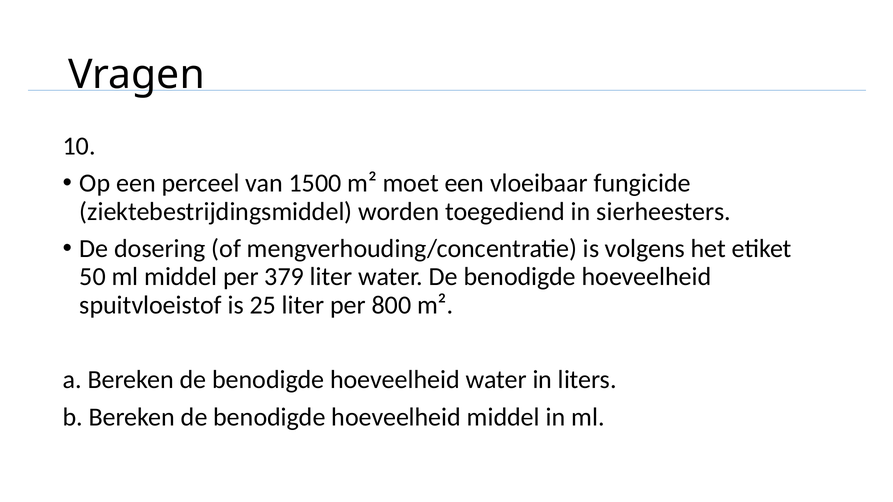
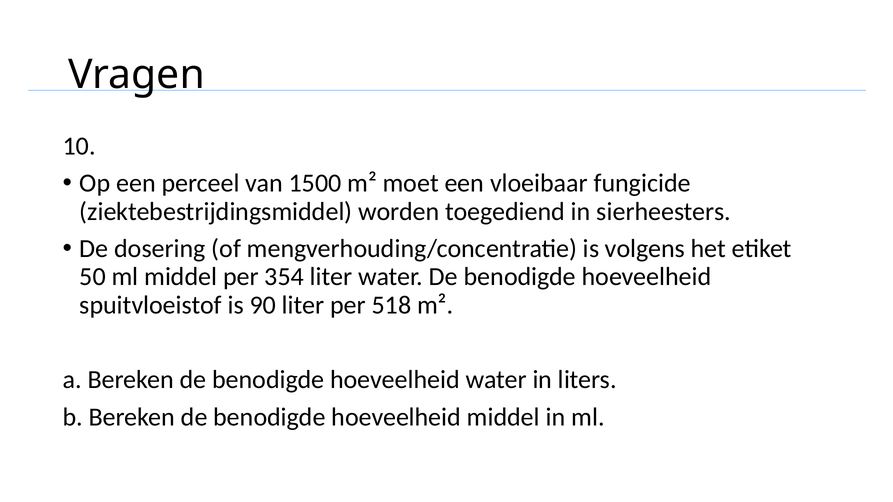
379: 379 -> 354
25: 25 -> 90
800: 800 -> 518
